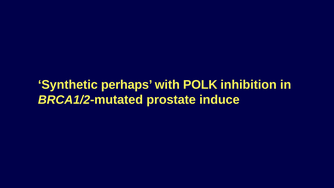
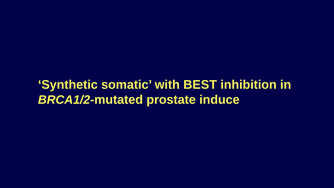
perhaps: perhaps -> somatic
POLK: POLK -> BEST
